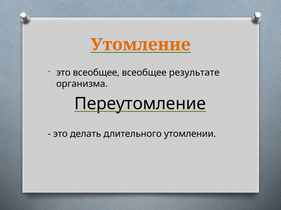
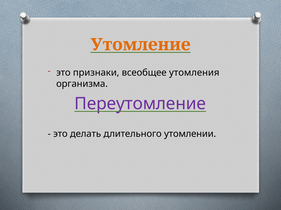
это всеобщее: всеобщее -> признаки
результате: результате -> утомления
Переутомление colour: black -> purple
